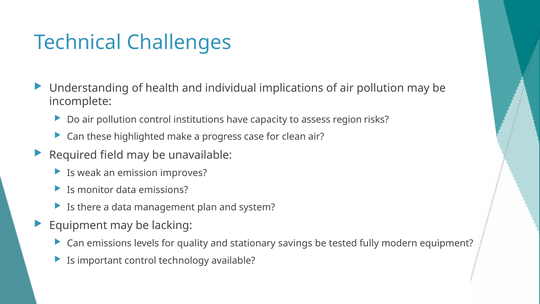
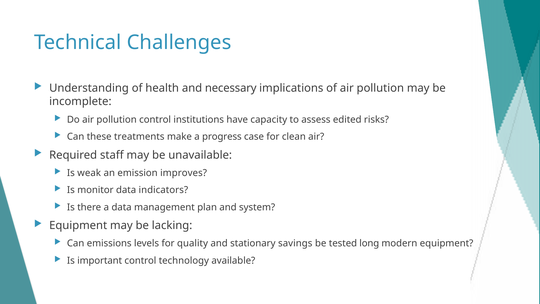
individual: individual -> necessary
region: region -> edited
highlighted: highlighted -> treatments
field: field -> staff
data emissions: emissions -> indicators
fully: fully -> long
